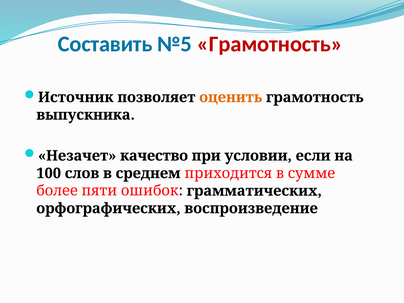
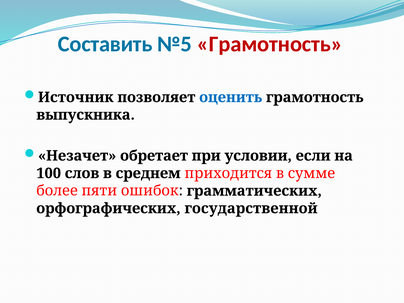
оценить colour: orange -> blue
качество: качество -> обретает
воспроизведение: воспроизведение -> государственной
